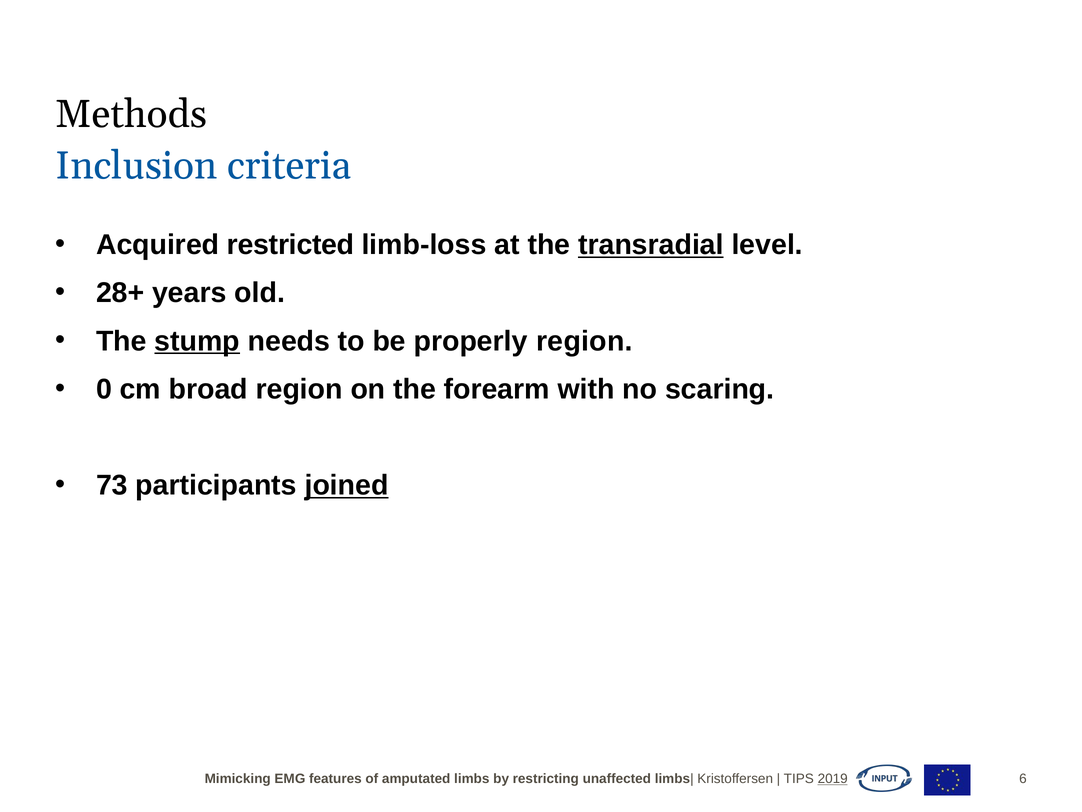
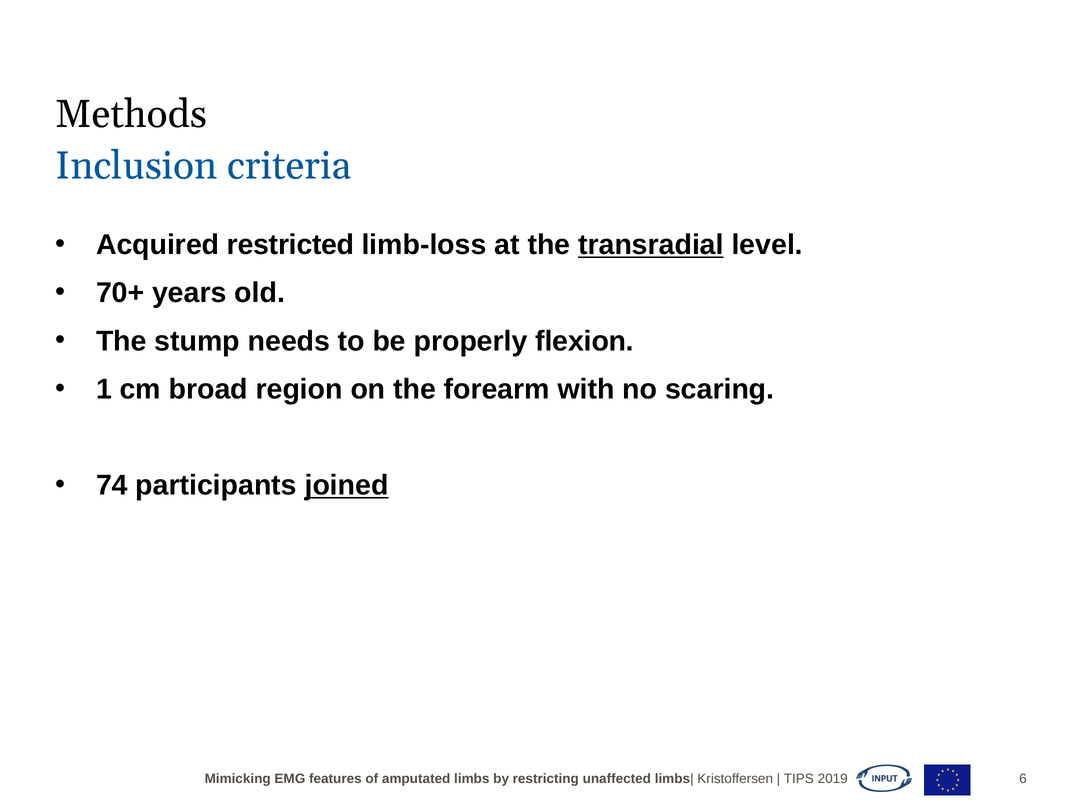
28+: 28+ -> 70+
stump underline: present -> none
properly region: region -> flexion
0: 0 -> 1
73: 73 -> 74
2019 underline: present -> none
